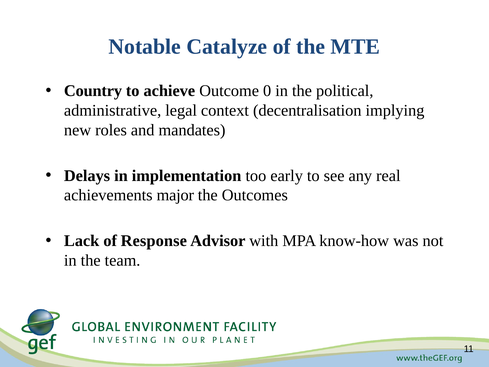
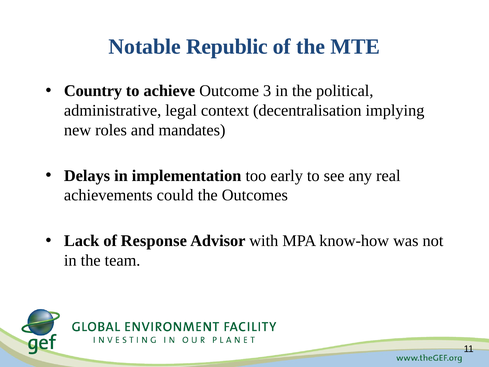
Catalyze: Catalyze -> Republic
0: 0 -> 3
major: major -> could
